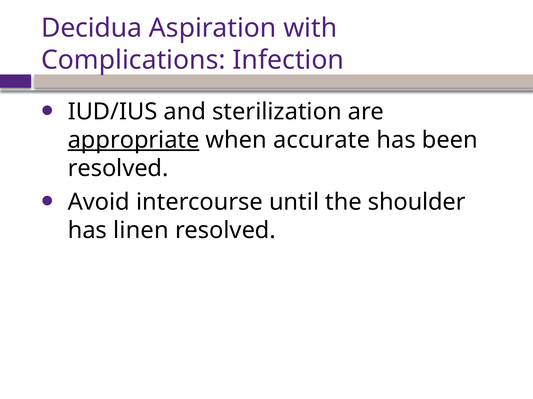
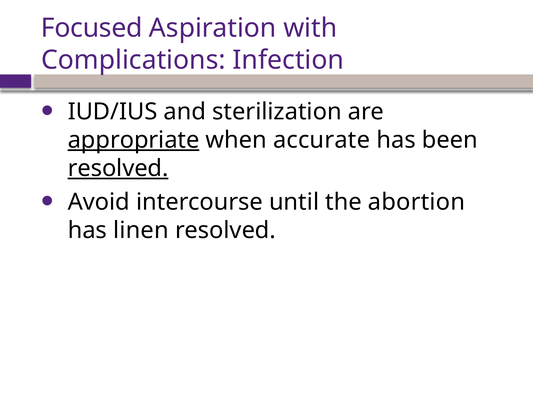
Decidua: Decidua -> Focused
resolved at (118, 169) underline: none -> present
shoulder: shoulder -> abortion
